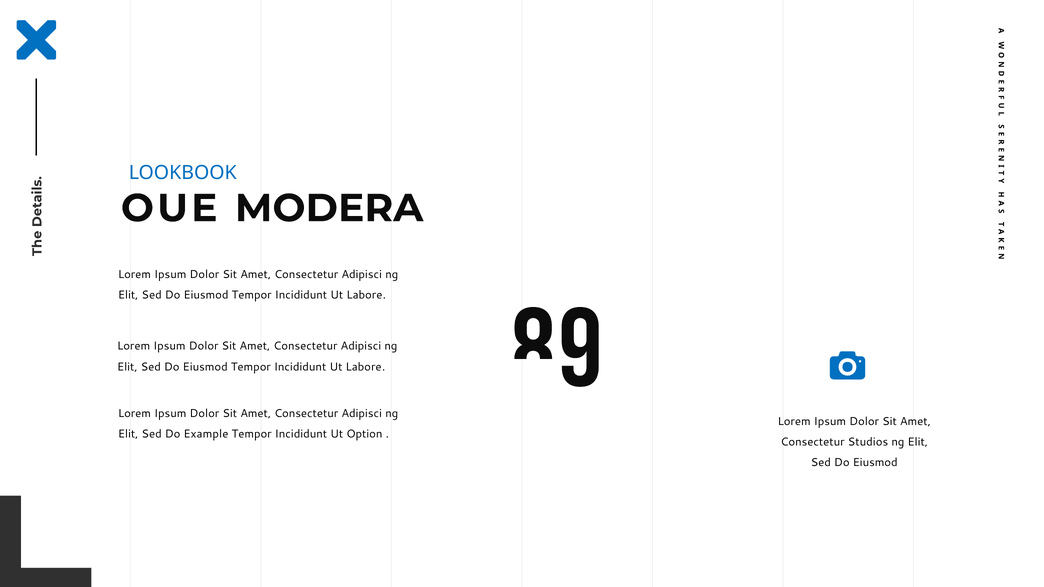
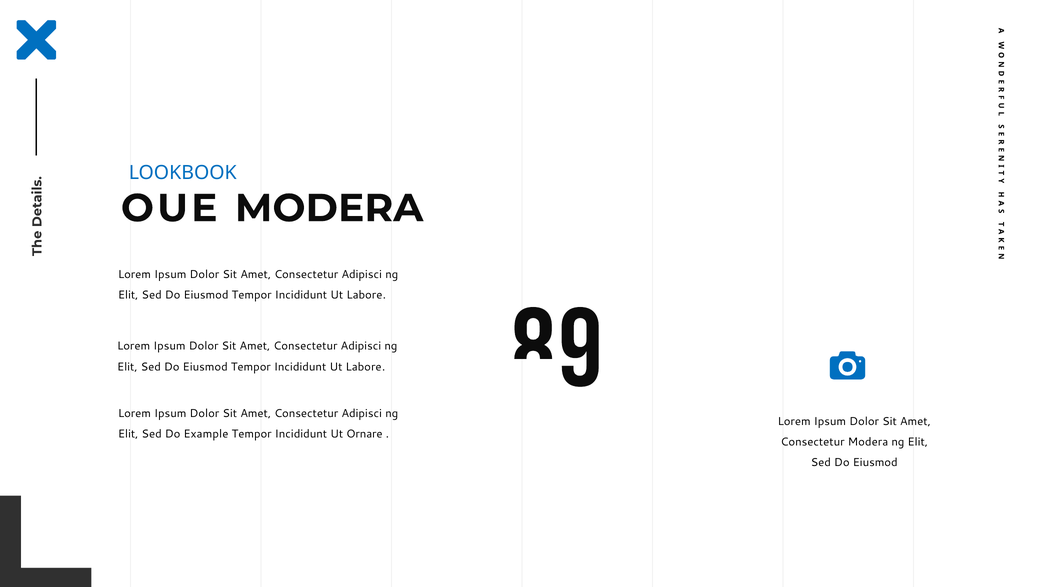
Option: Option -> Ornare
Consectetur Studios: Studios -> Modera
